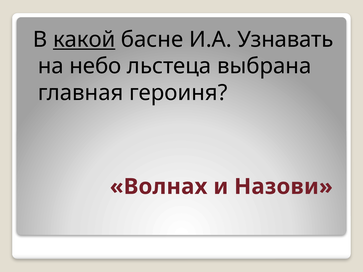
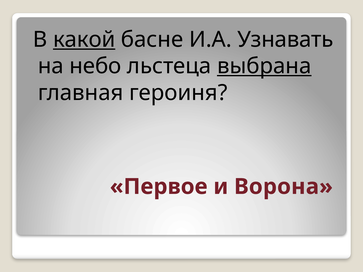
выбрана underline: none -> present
Волнах: Волнах -> Первое
Назови: Назови -> Ворона
